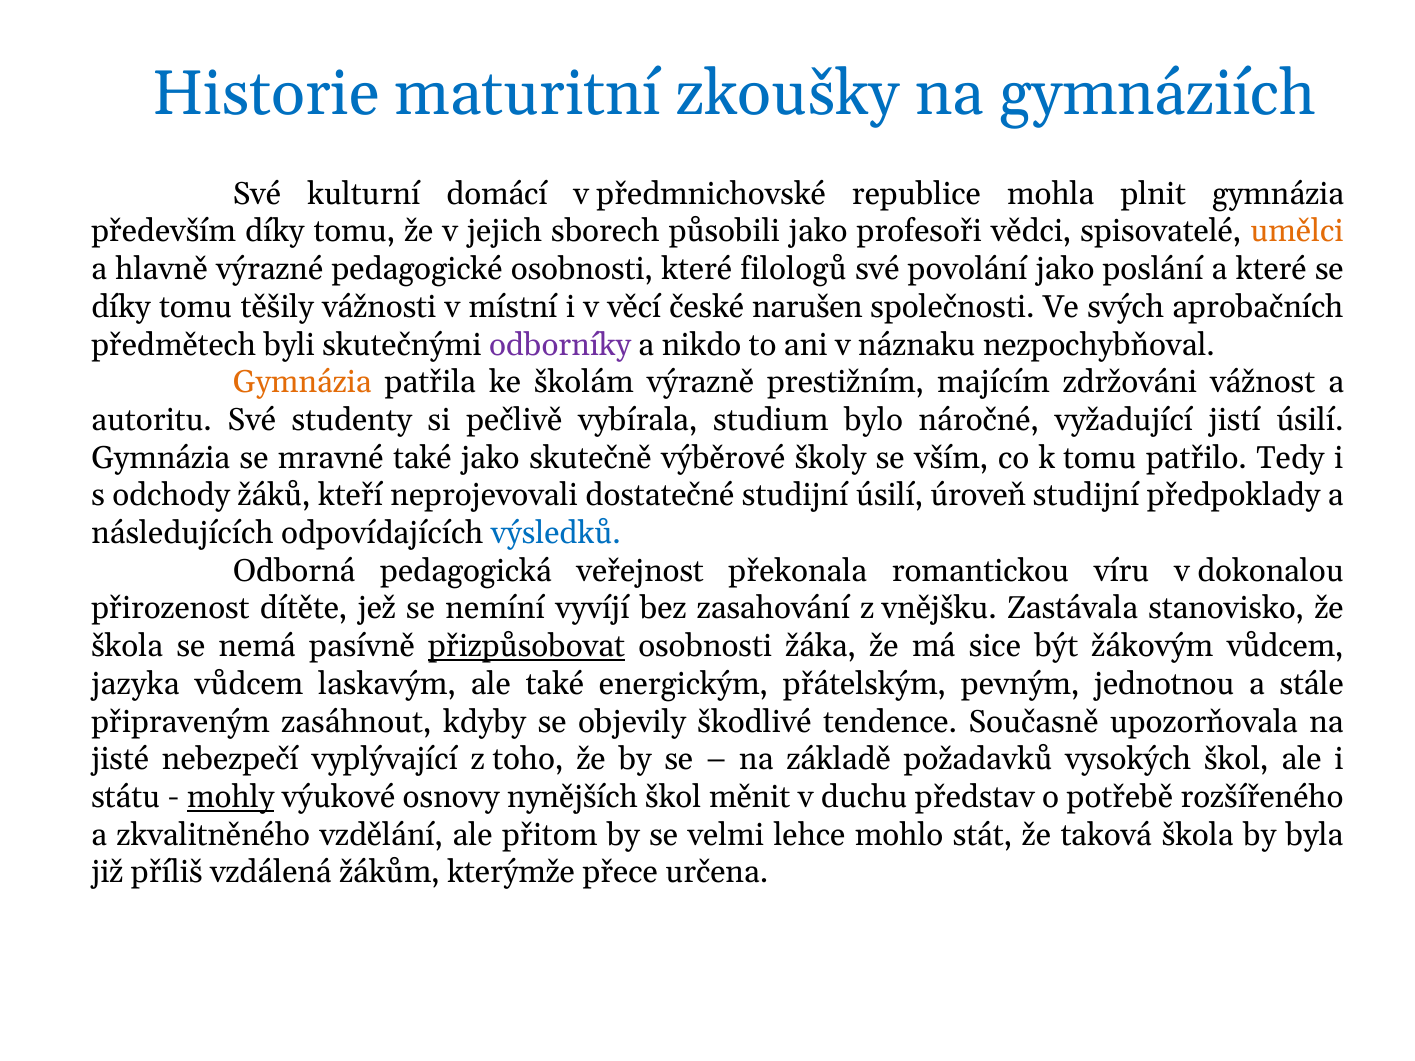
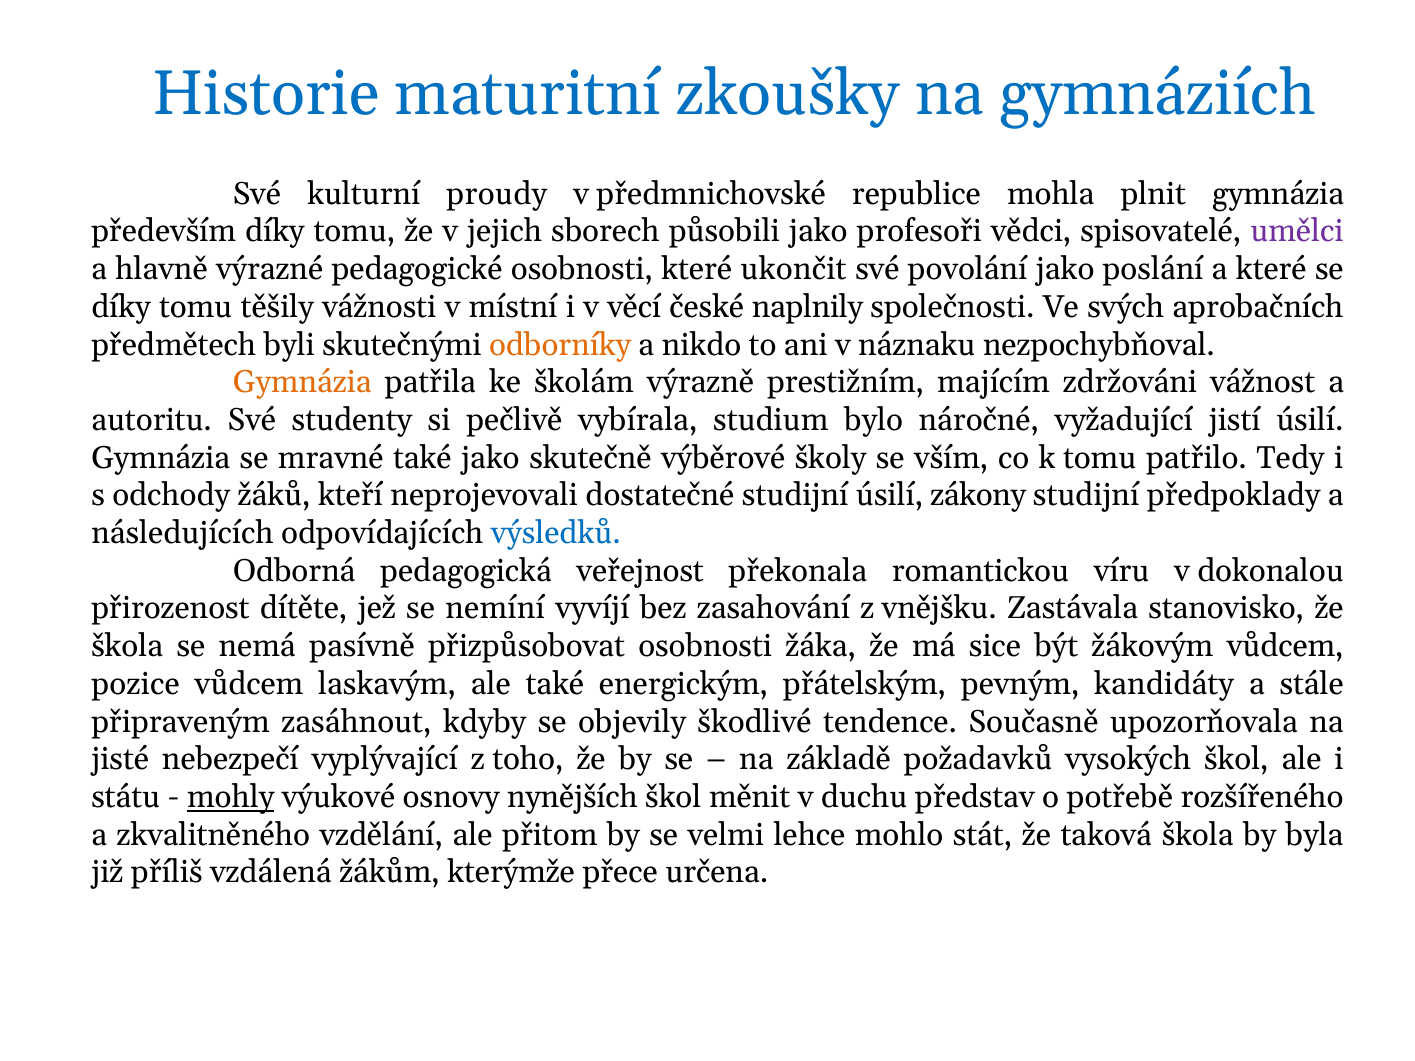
domácí: domácí -> proudy
umělci colour: orange -> purple
filologů: filologů -> ukončit
narušen: narušen -> naplnily
odborníky colour: purple -> orange
úroveň: úroveň -> zákony
přizpůsobovat underline: present -> none
jazyka: jazyka -> pozice
jednotnou: jednotnou -> kandidáty
